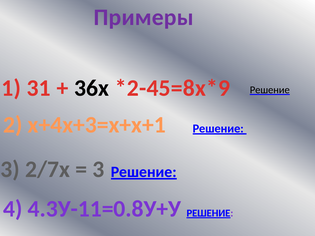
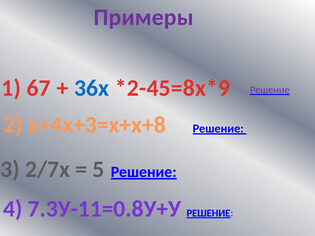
31: 31 -> 67
36х colour: black -> blue
Решение at (270, 90) colour: black -> purple
х+4х+3=х+х+1: х+4х+3=х+х+1 -> х+4х+3=х+х+8
3 at (98, 170): 3 -> 5
4.3У-11=0.8У+У: 4.3У-11=0.8У+У -> 7.3У-11=0.8У+У
